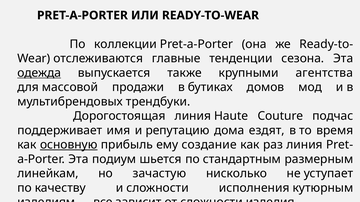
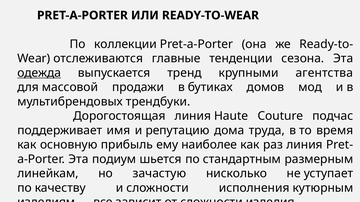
также: также -> тренд
ездят: ездят -> труда
основную underline: present -> none
создание: создание -> наиболее
